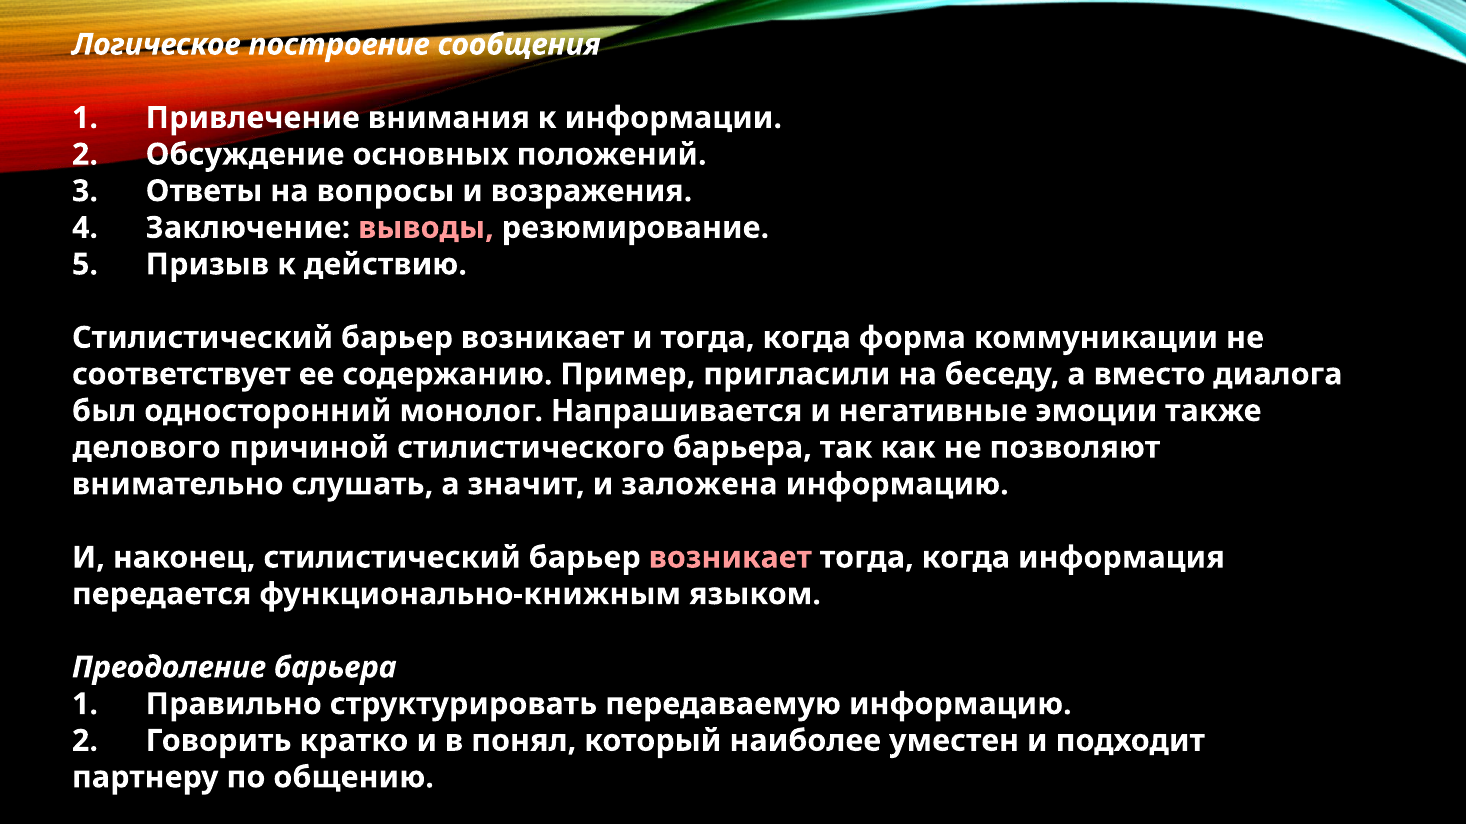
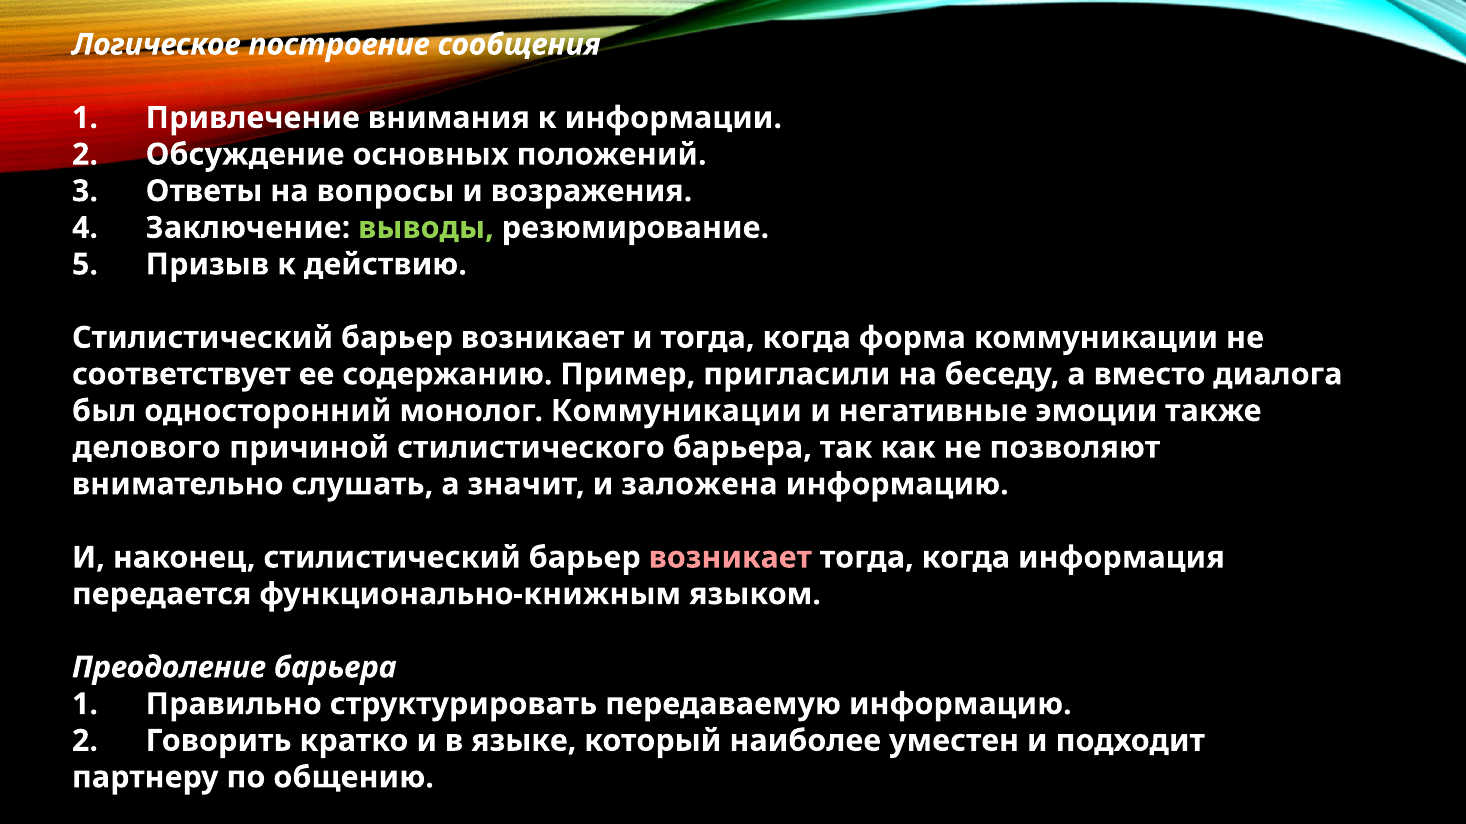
выводы colour: pink -> light green
монолог Напрашивается: Напрашивается -> Коммуникации
понял: понял -> языке
